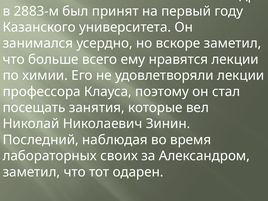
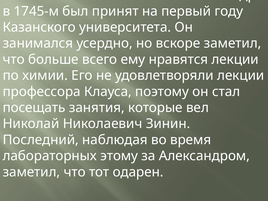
2883-м: 2883-м -> 1745-м
своих: своих -> этому
